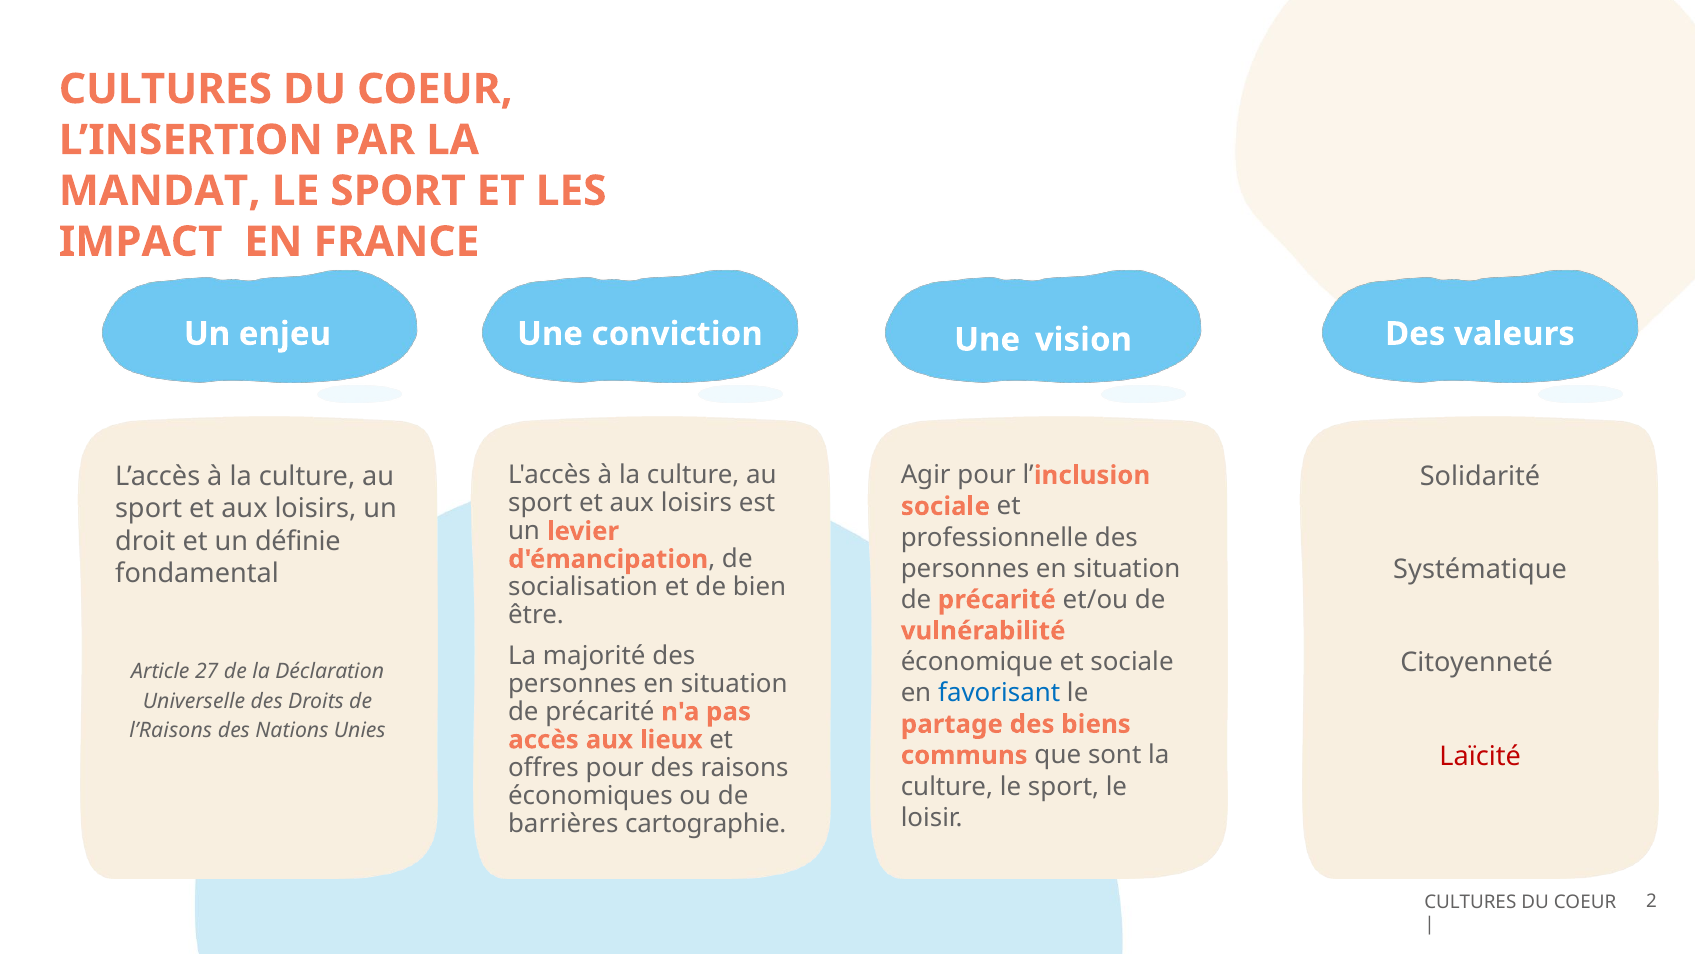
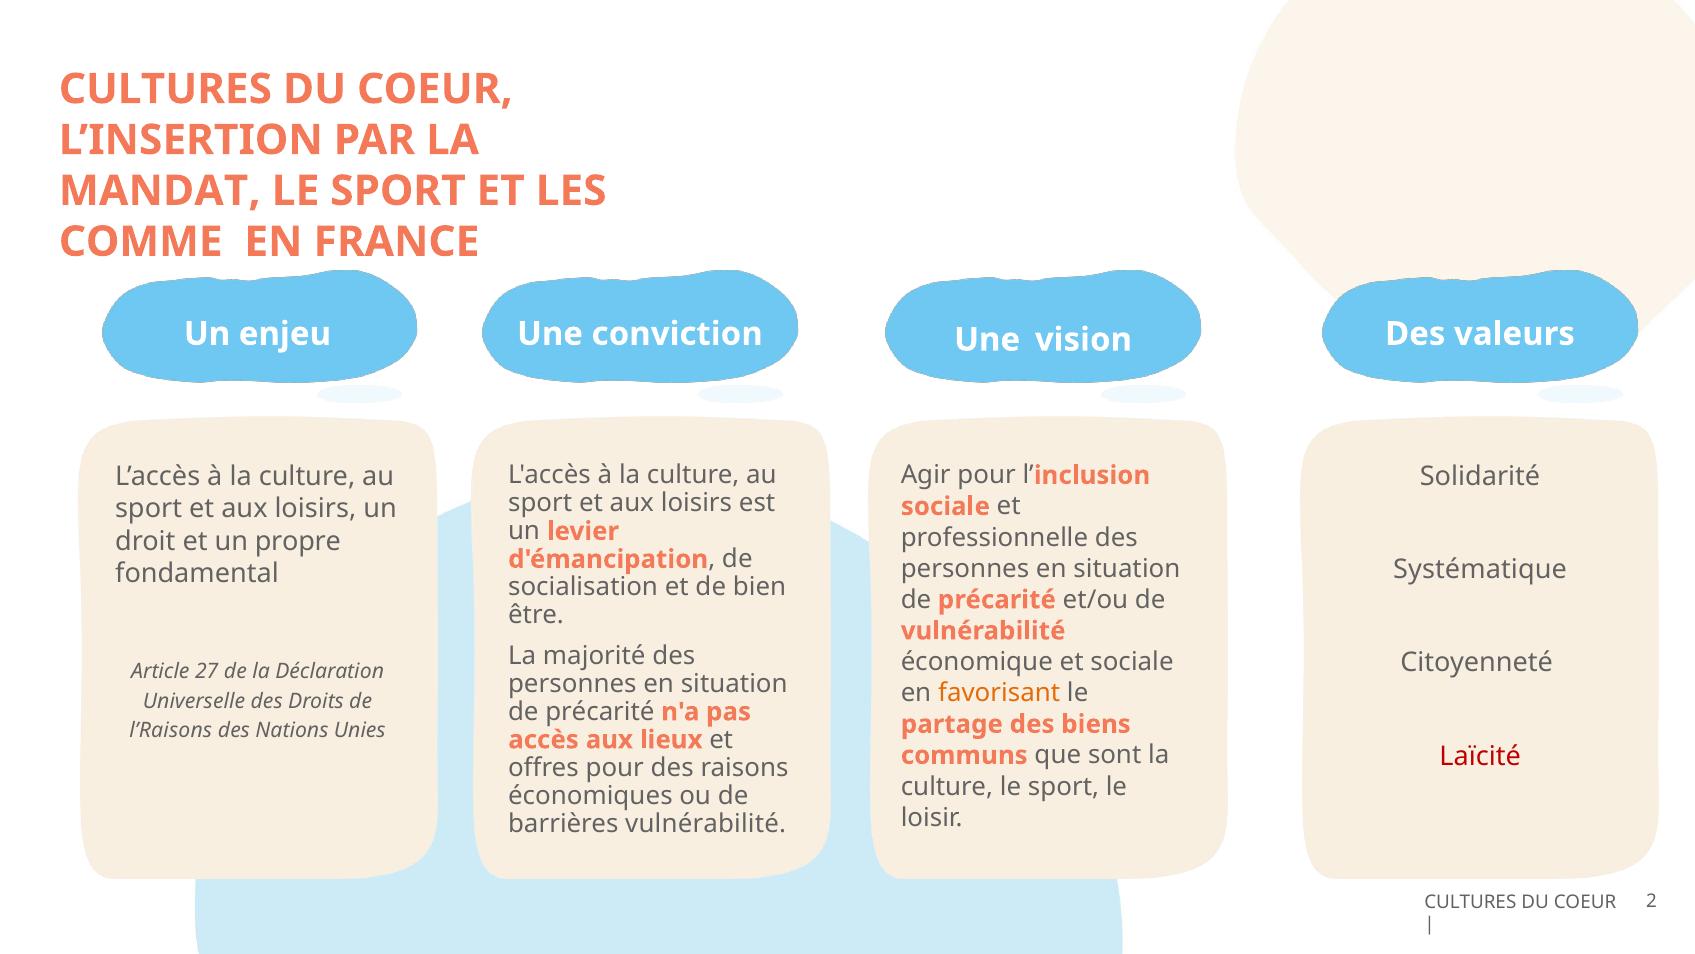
IMPACT: IMPACT -> COMME
définie: définie -> propre
favorisant colour: blue -> orange
barrières cartographie: cartographie -> vulnérabilité
